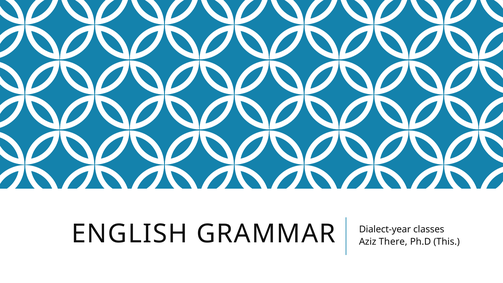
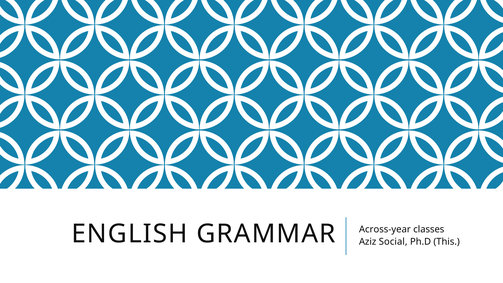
Dialect-year: Dialect-year -> Across-year
There: There -> Social
